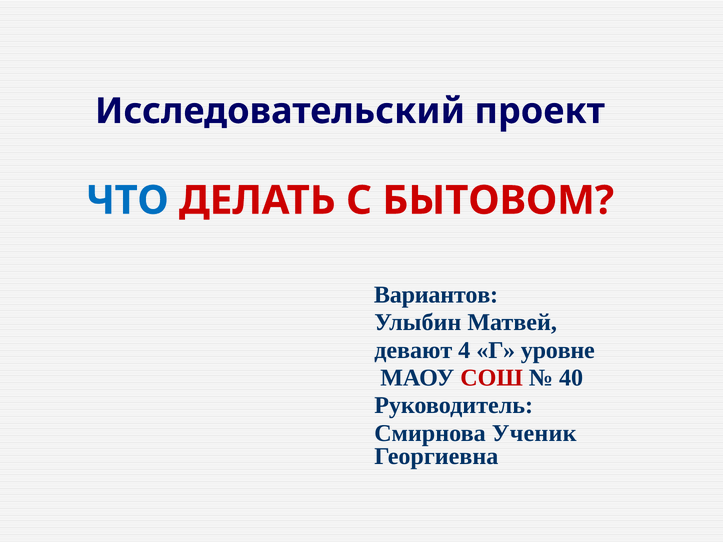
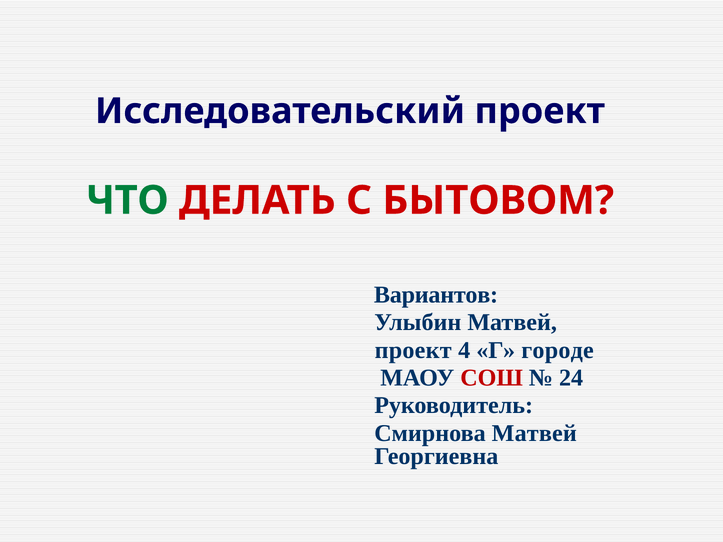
ЧТО colour: blue -> green
девают at (413, 350): девают -> проект
уровне: уровне -> городе
40: 40 -> 24
Смирнова Ученик: Ученик -> Матвей
